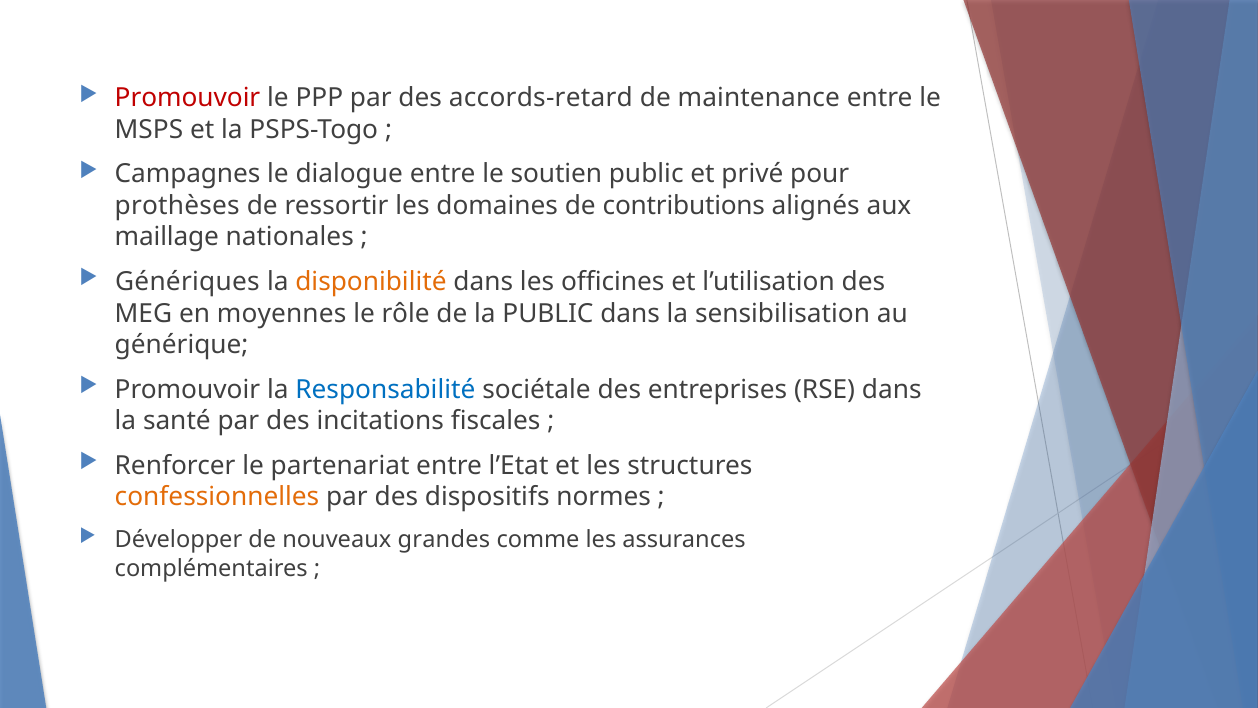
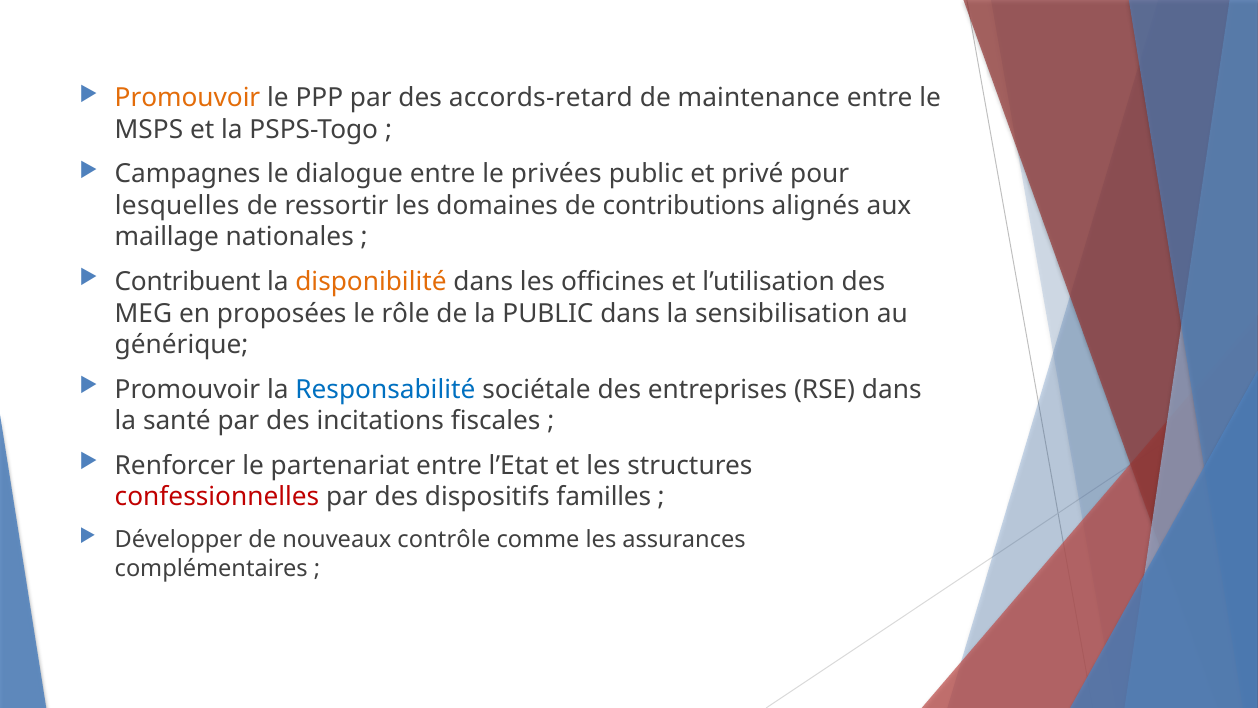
Promouvoir at (188, 98) colour: red -> orange
soutien: soutien -> privées
prothèses: prothèses -> lesquelles
Génériques: Génériques -> Contribuent
moyennes: moyennes -> proposées
confessionnelles colour: orange -> red
normes: normes -> familles
grandes: grandes -> contrôle
